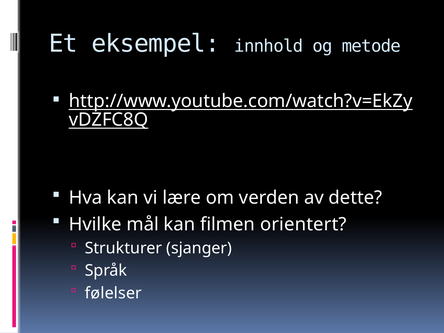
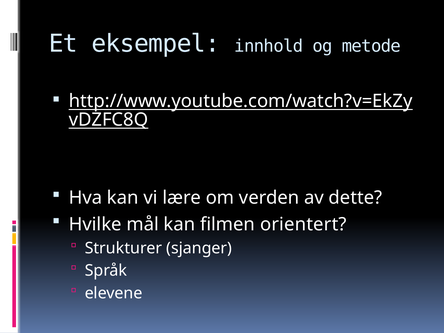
følelser: følelser -> elevene
